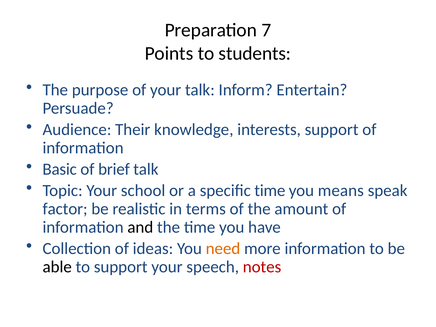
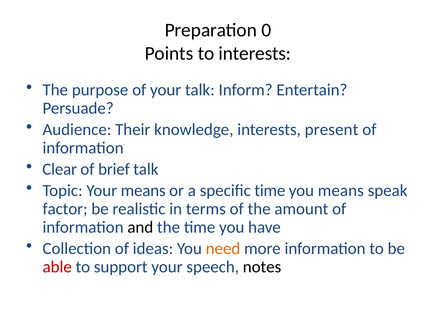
7: 7 -> 0
to students: students -> interests
interests support: support -> present
Basic: Basic -> Clear
Your school: school -> means
able colour: black -> red
notes colour: red -> black
